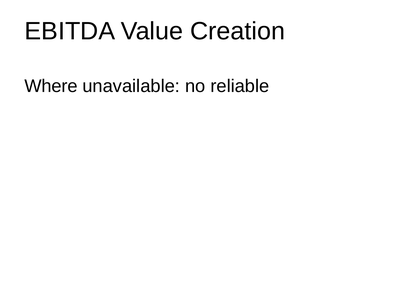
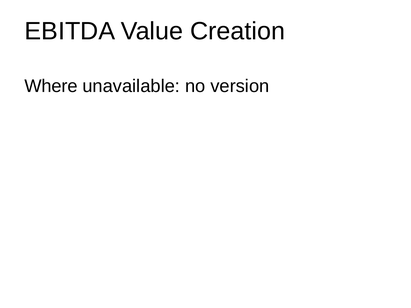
reliable: reliable -> version
